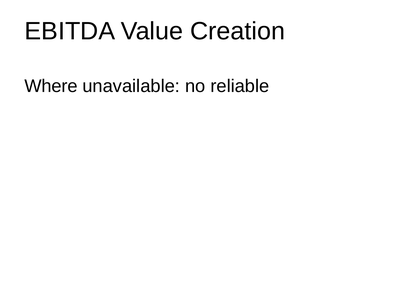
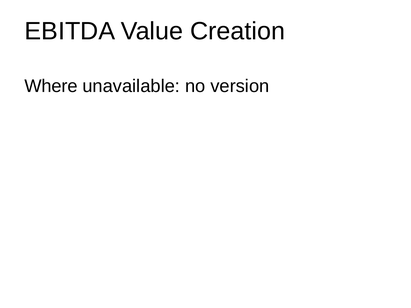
reliable: reliable -> version
